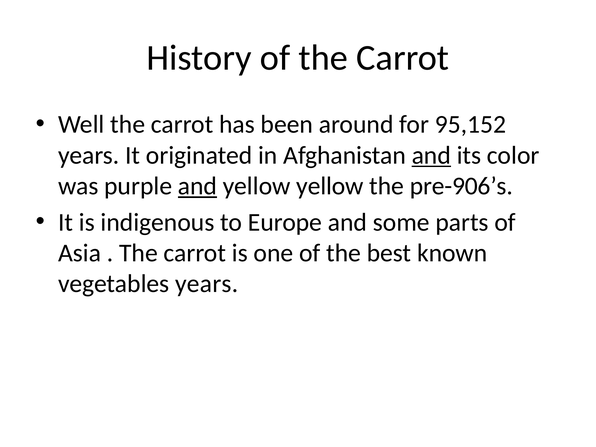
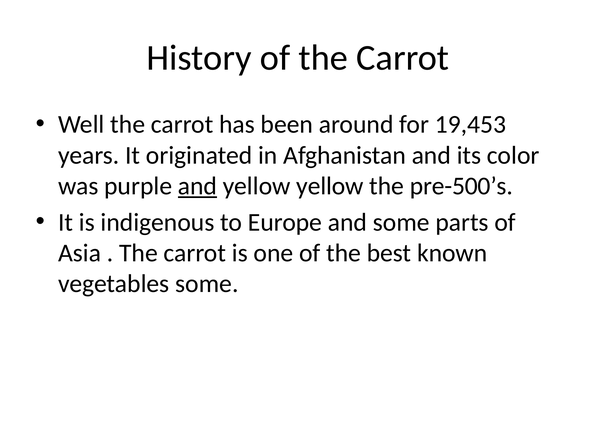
95,152: 95,152 -> 19,453
and at (431, 155) underline: present -> none
pre-906’s: pre-906’s -> pre-500’s
vegetables years: years -> some
